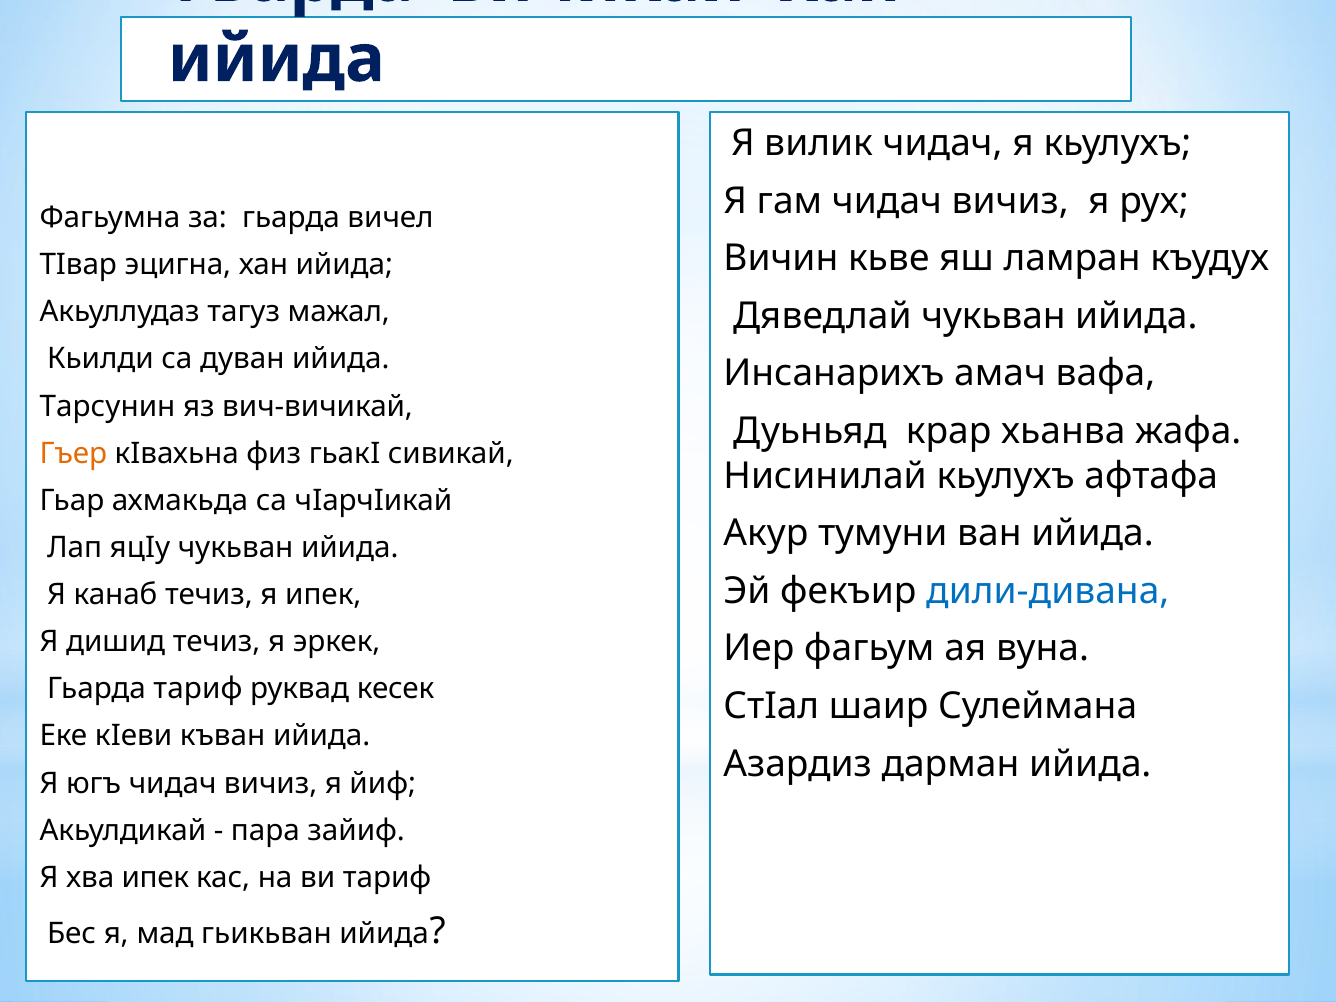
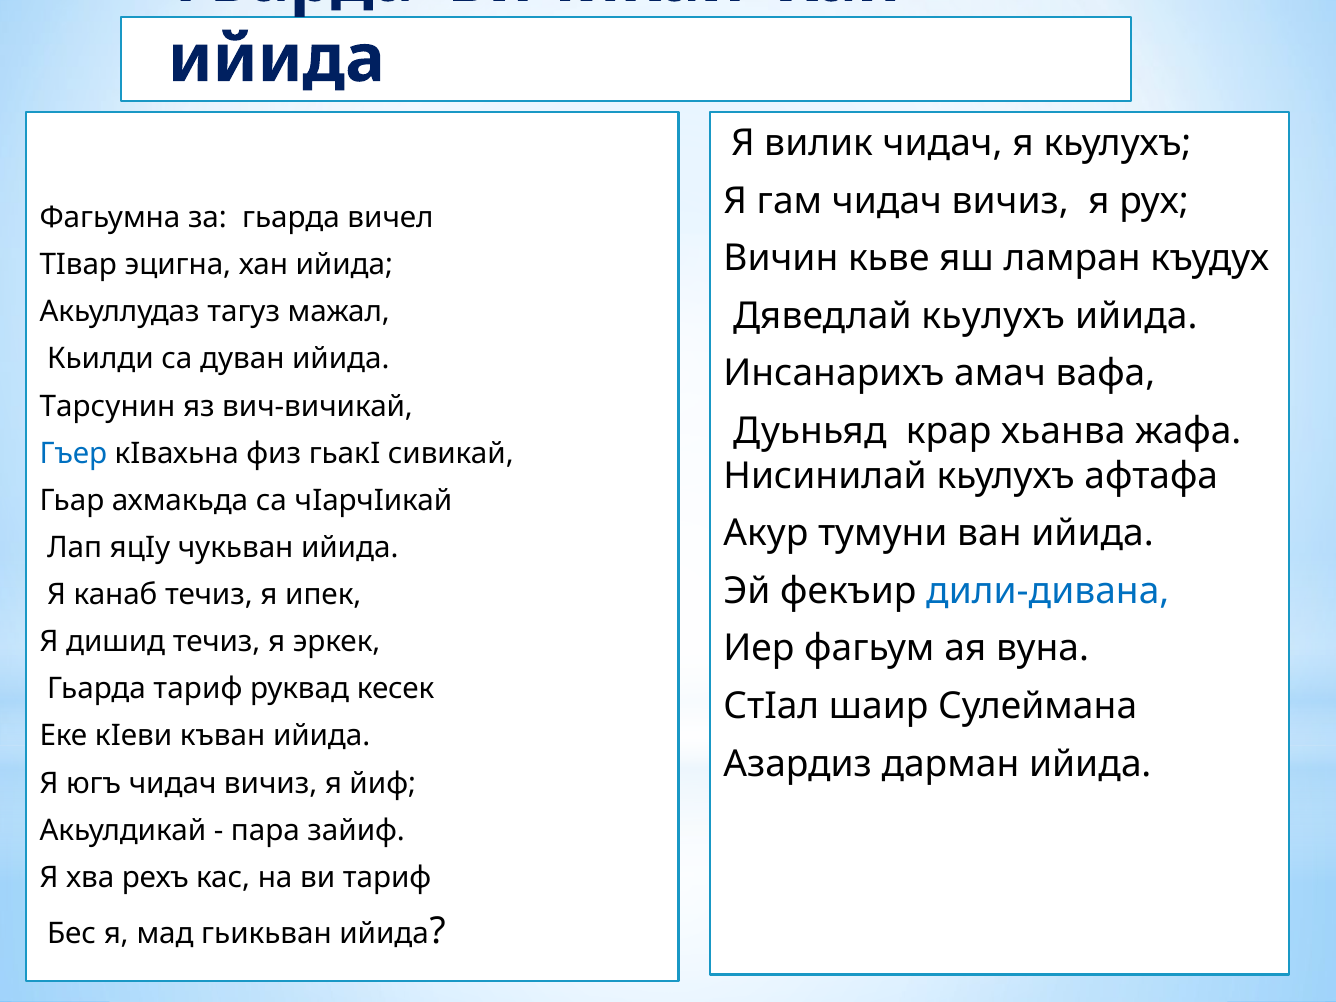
Дяведлай чукьван: чукьван -> кьулухъ
Гъер colour: orange -> blue
хва ипек: ипек -> рехъ
